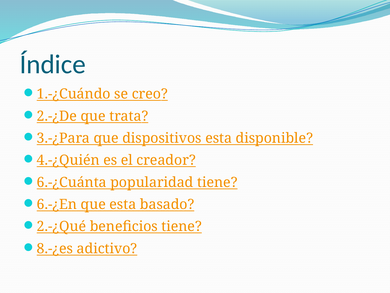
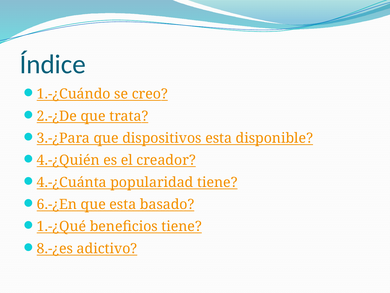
6.-¿Cuánta: 6.-¿Cuánta -> 4.-¿Cuánta
2.-¿Qué: 2.-¿Qué -> 1.-¿Qué
